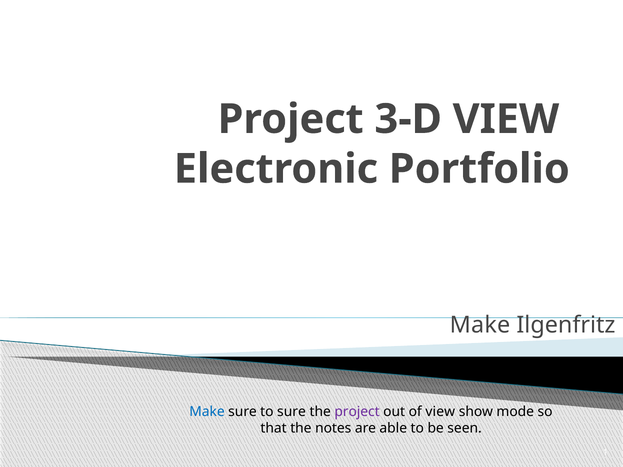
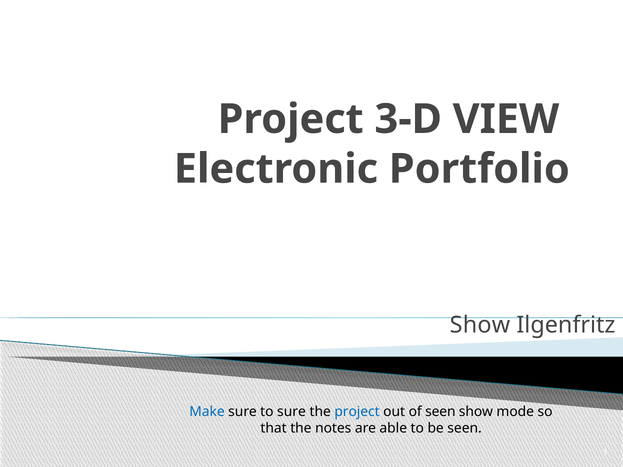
Make at (480, 325): Make -> Show
project at (357, 412) colour: purple -> blue
of view: view -> seen
